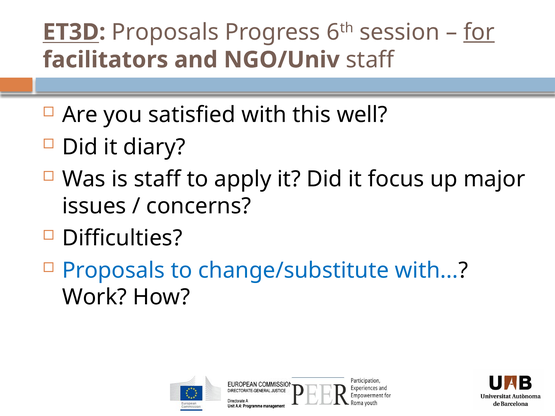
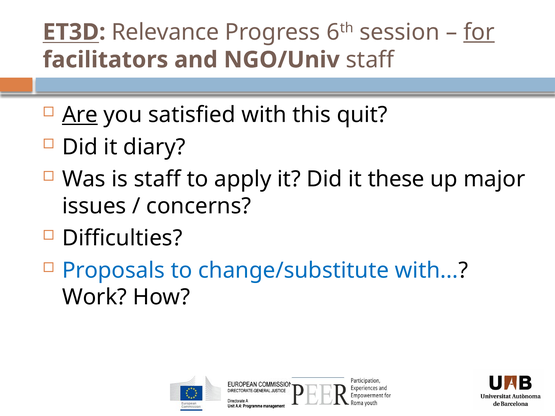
ET3D Proposals: Proposals -> Relevance
Are underline: none -> present
well: well -> quit
focus: focus -> these
